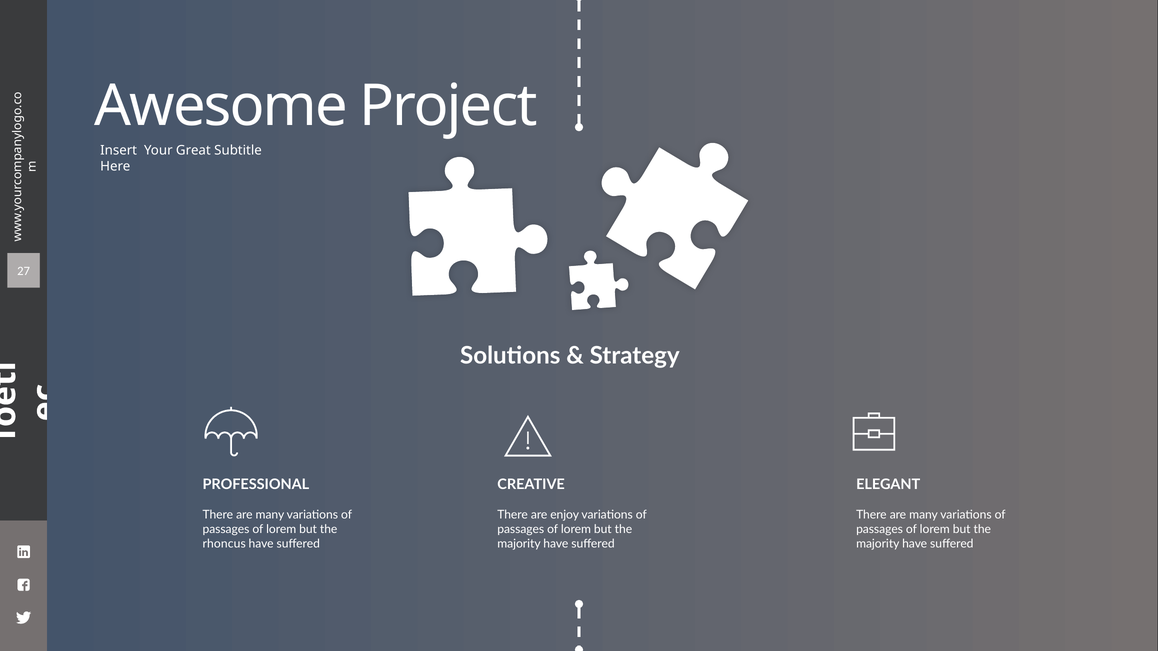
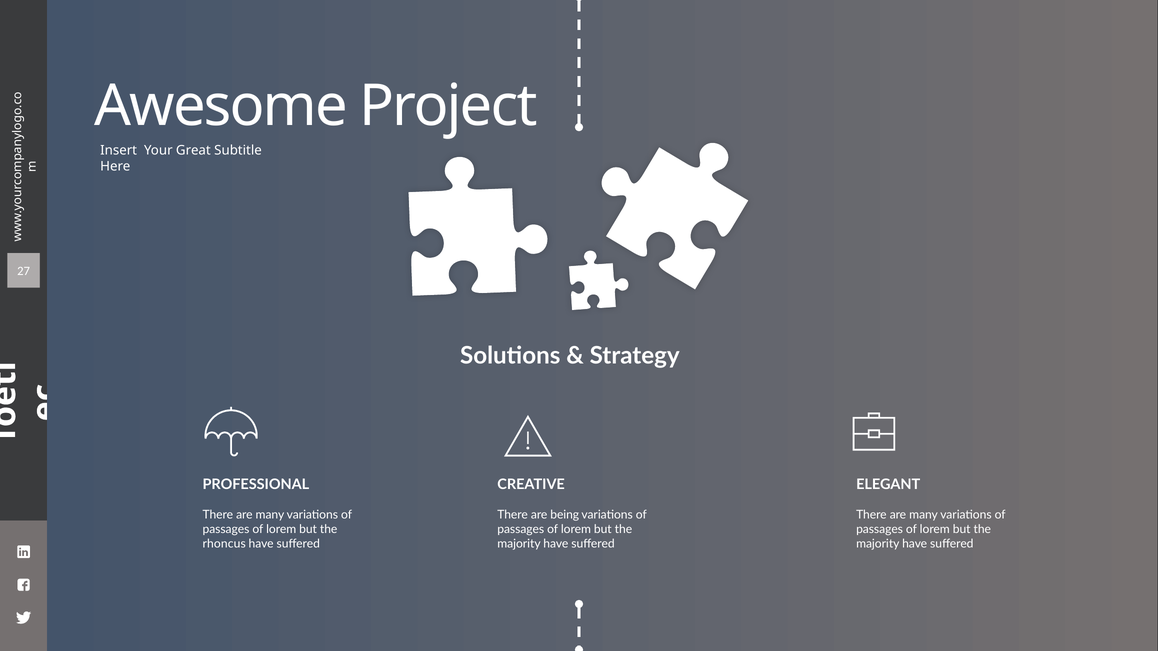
enjoy: enjoy -> being
